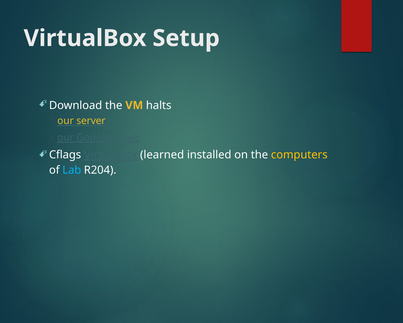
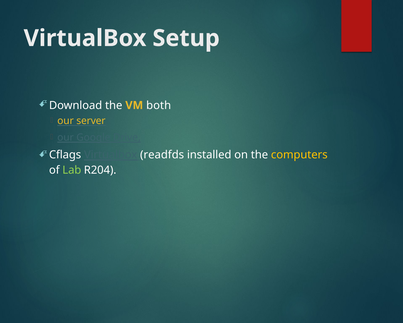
halts: halts -> both
learned: learned -> readfds
Lab colour: light blue -> light green
